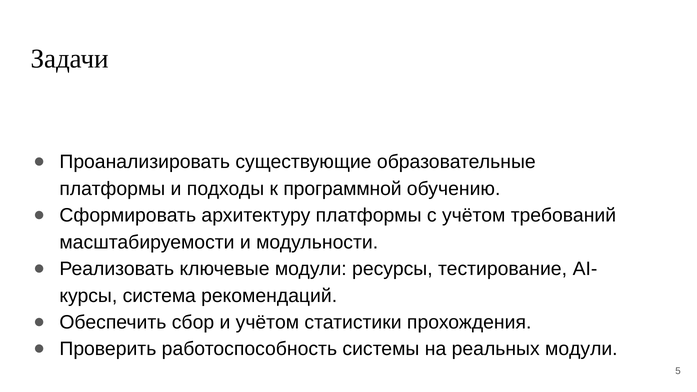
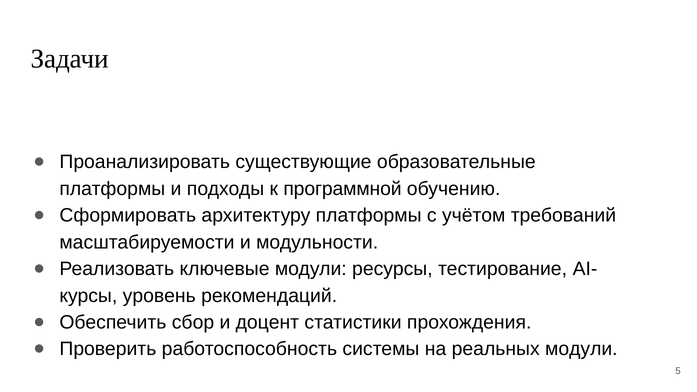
система: система -> уровень
и учётом: учётом -> доцент
